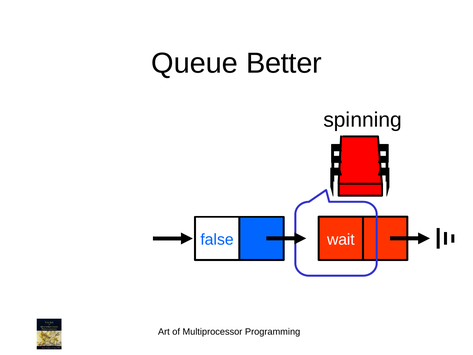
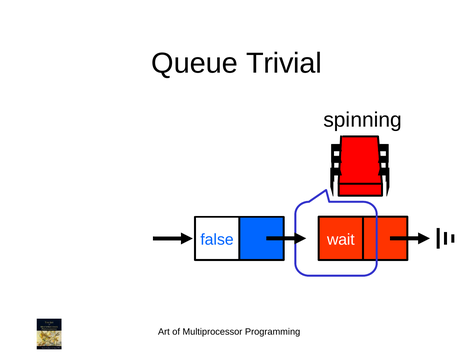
Better: Better -> Trivial
